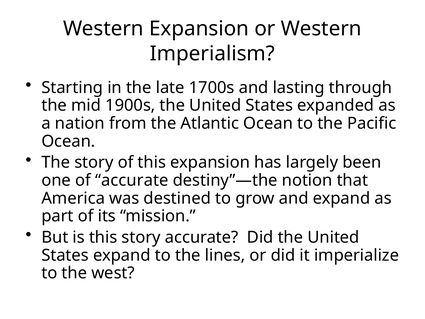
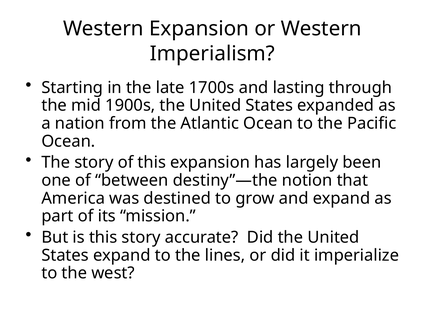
of accurate: accurate -> between
